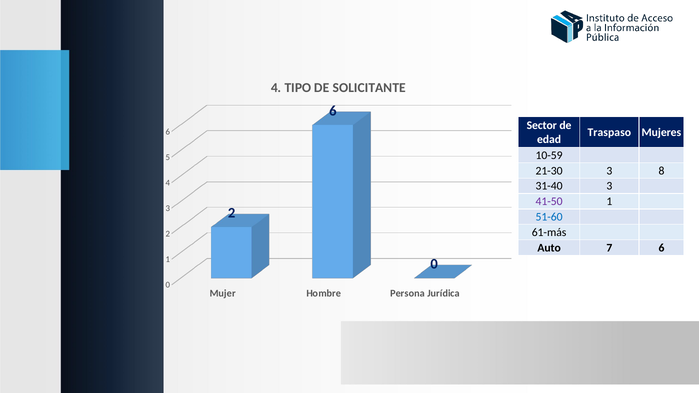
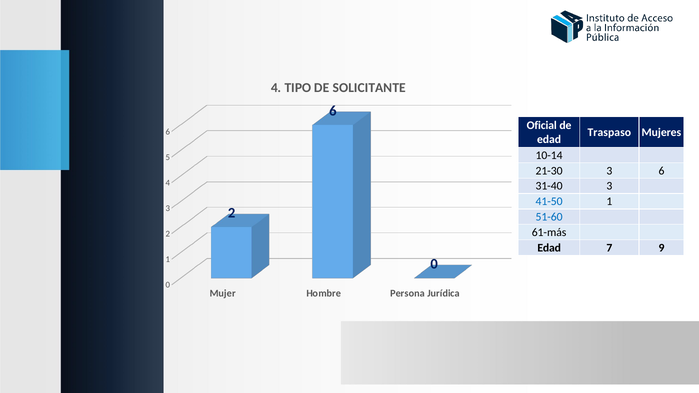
Sector: Sector -> Oficial
10-59: 10-59 -> 10-14
3 8: 8 -> 6
41-50 colour: purple -> blue
Auto at (549, 248): Auto -> Edad
7 6: 6 -> 9
